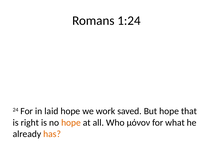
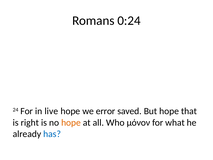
1:24: 1:24 -> 0:24
laid: laid -> live
work: work -> error
has colour: orange -> blue
